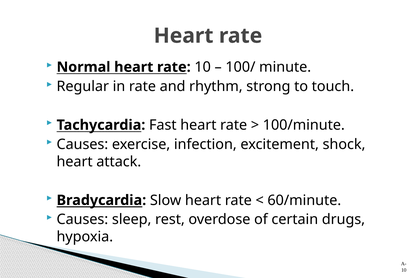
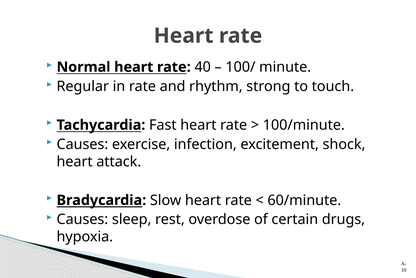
rate 10: 10 -> 40
